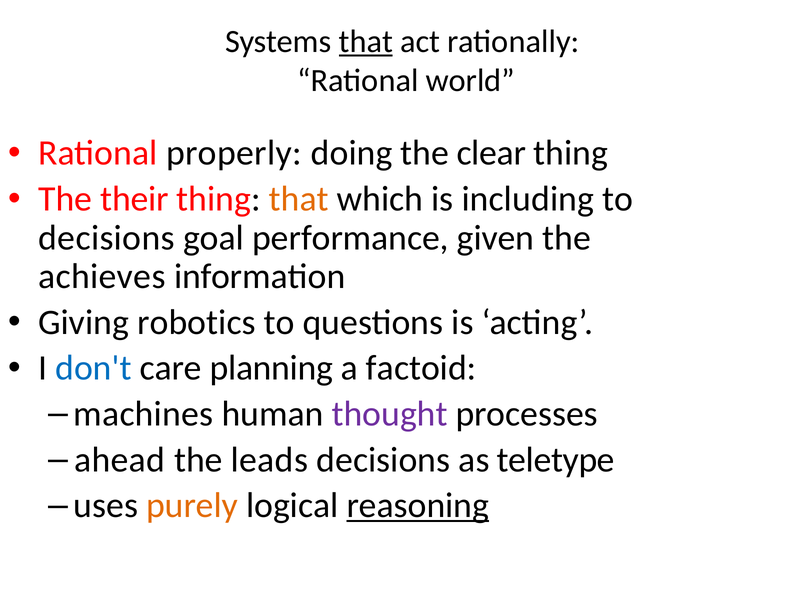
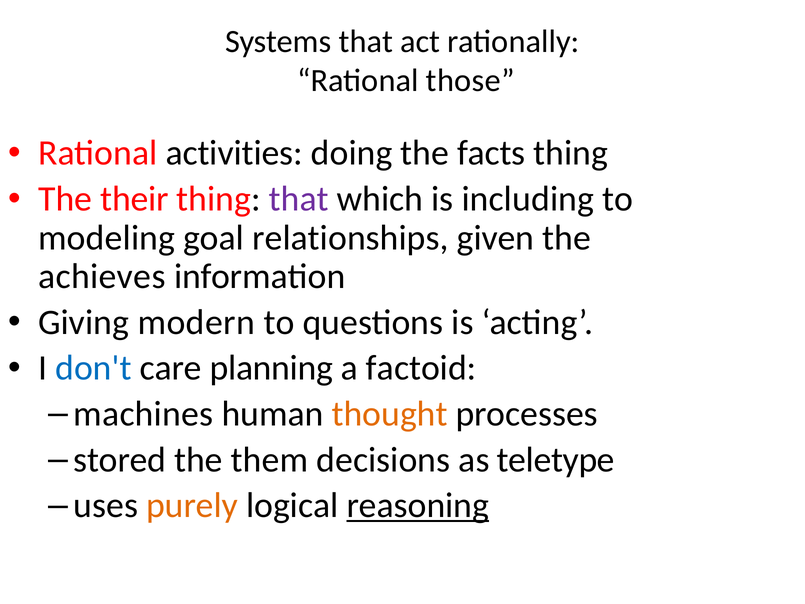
that at (366, 42) underline: present -> none
world: world -> those
properly: properly -> activities
clear: clear -> facts
that at (299, 199) colour: orange -> purple
decisions at (107, 238): decisions -> modeling
performance: performance -> relationships
robotics: robotics -> modern
thought colour: purple -> orange
ahead: ahead -> stored
leads: leads -> them
